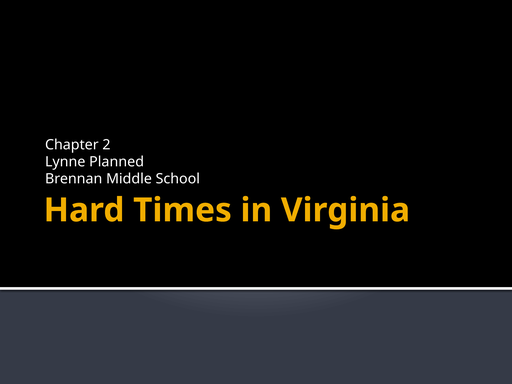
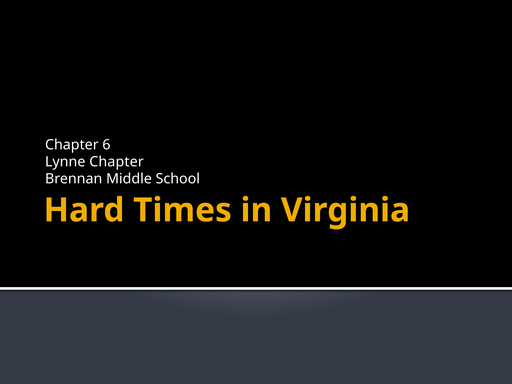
2: 2 -> 6
Lynne Planned: Planned -> Chapter
